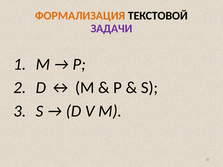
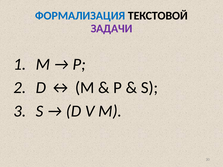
ФОРМАЛИЗАЦИЯ colour: orange -> blue
